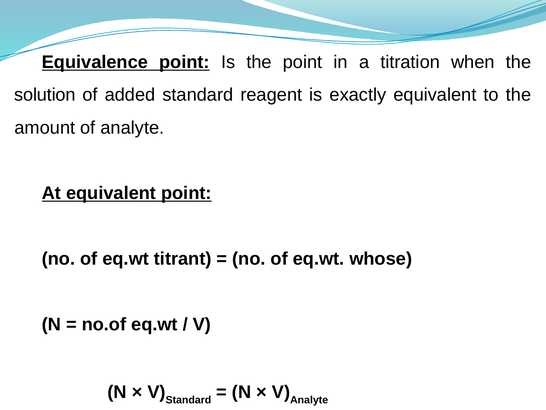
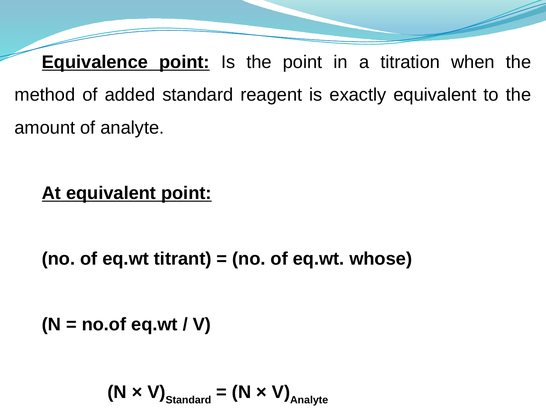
solution: solution -> method
